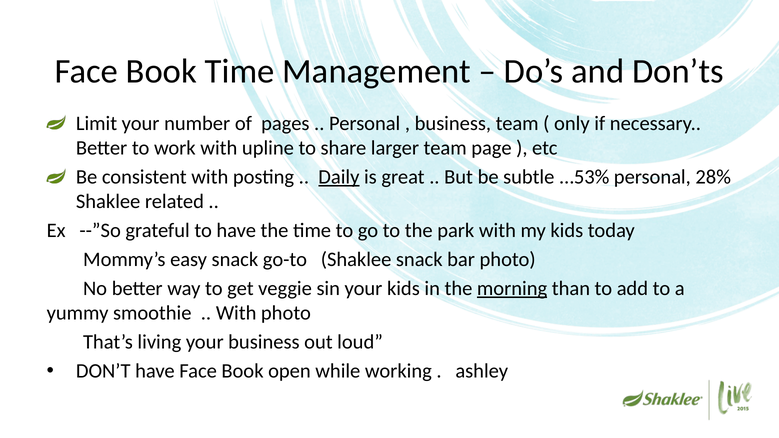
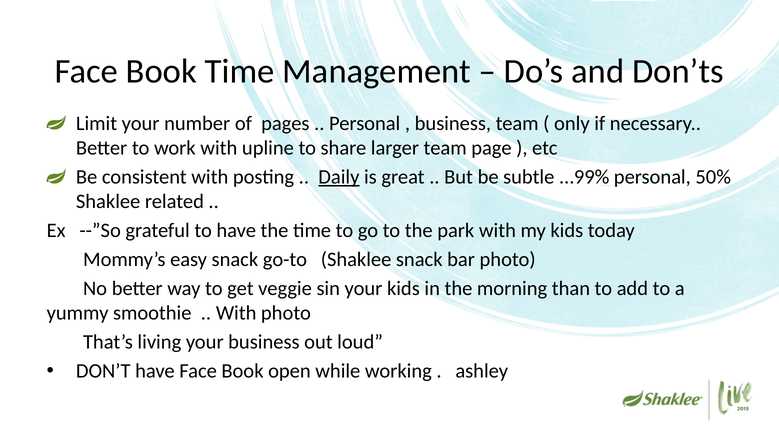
…53%: …53% -> …99%
28%: 28% -> 50%
morning underline: present -> none
